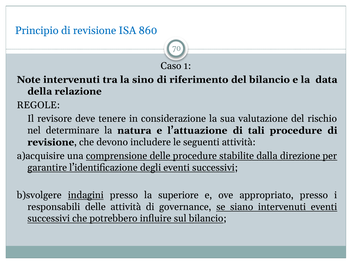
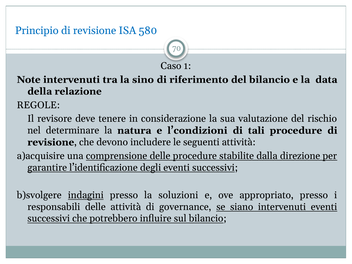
860: 860 -> 580
l’attuazione: l’attuazione -> l’condizioni
superiore: superiore -> soluzioni
